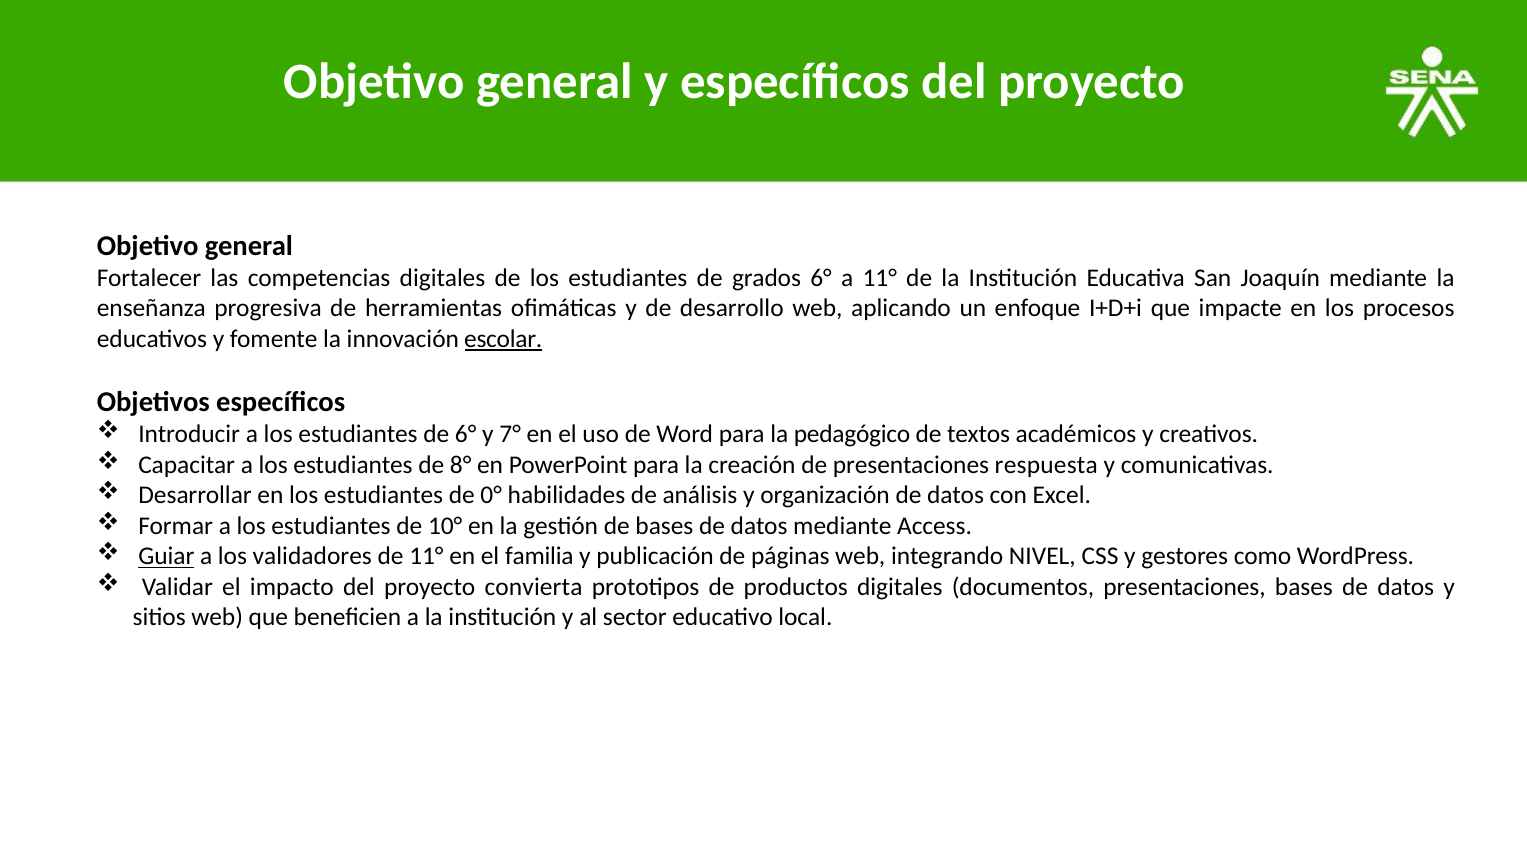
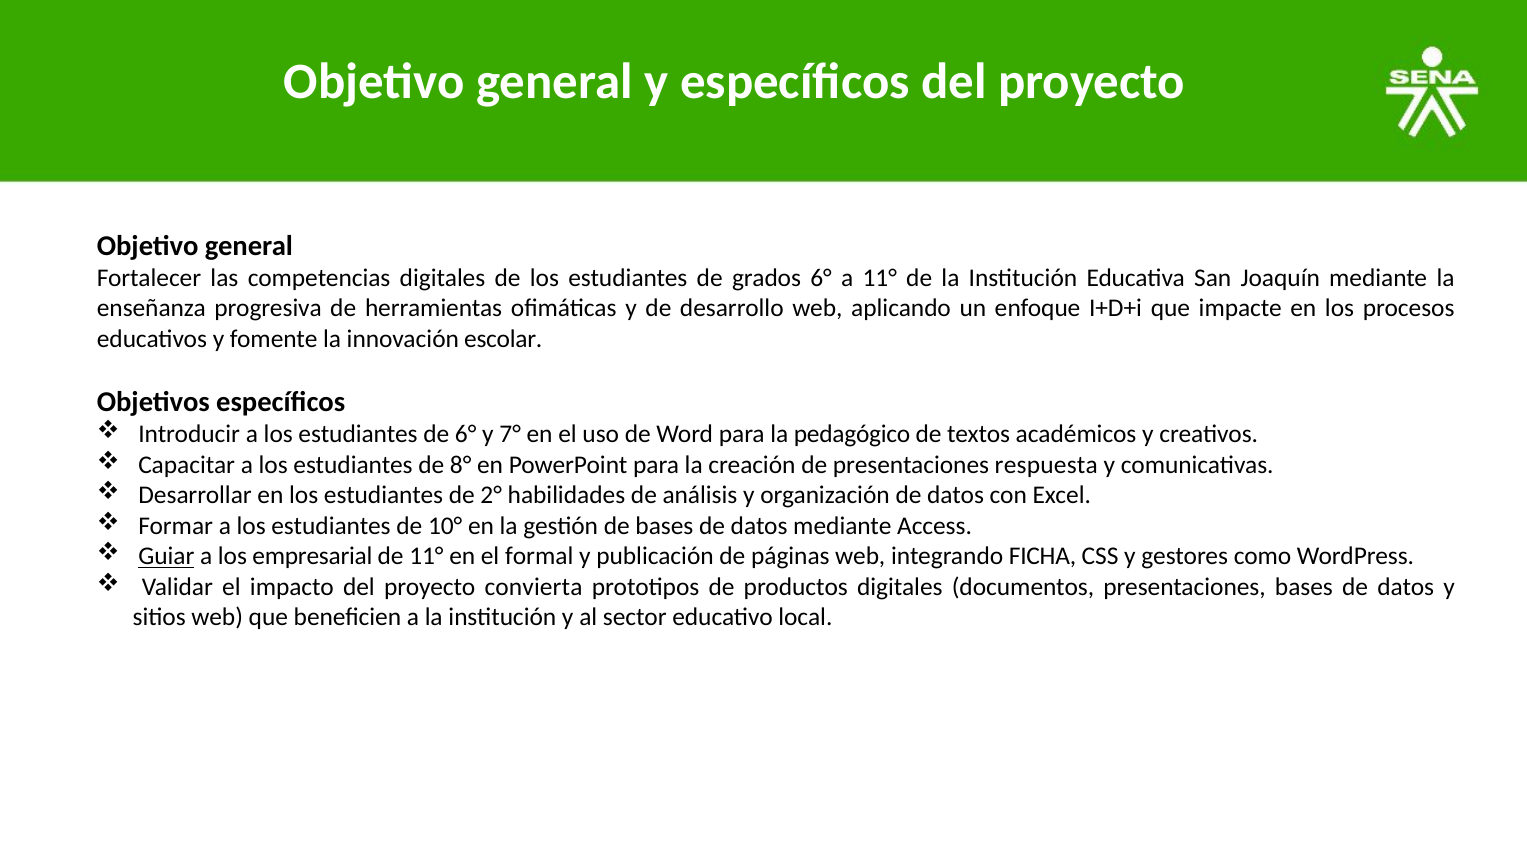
escolar underline: present -> none
0°: 0° -> 2°
validadores: validadores -> empresarial
familia: familia -> formal
NIVEL: NIVEL -> FICHA
